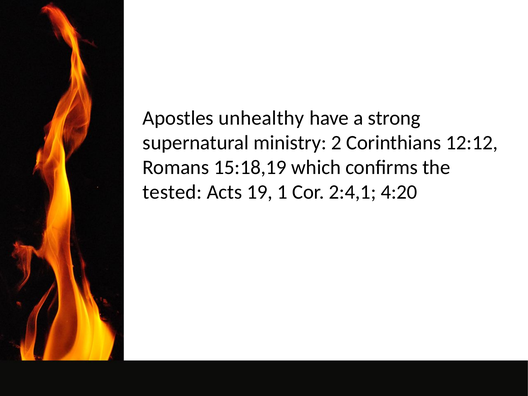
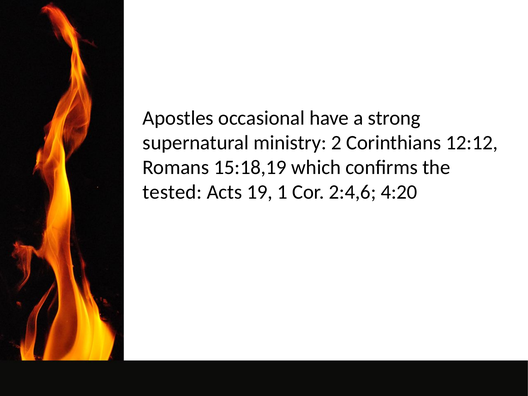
unhealthy: unhealthy -> occasional
2:4,1: 2:4,1 -> 2:4,6
